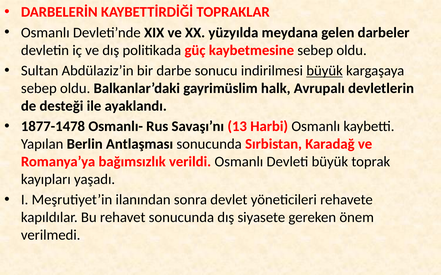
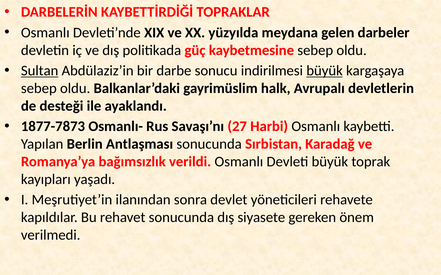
Sultan underline: none -> present
1877-1478: 1877-1478 -> 1877-7873
13: 13 -> 27
